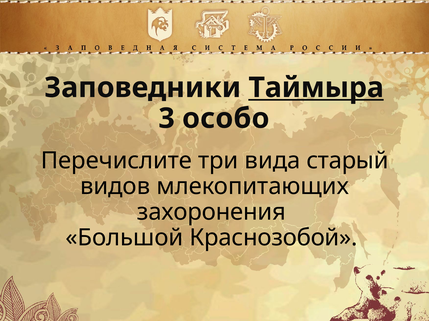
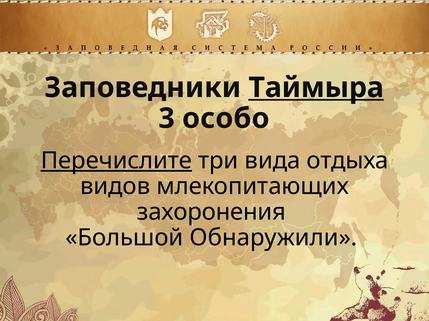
Перечислите underline: none -> present
старый: старый -> отдыха
Краснозобой: Краснозобой -> Обнаружили
